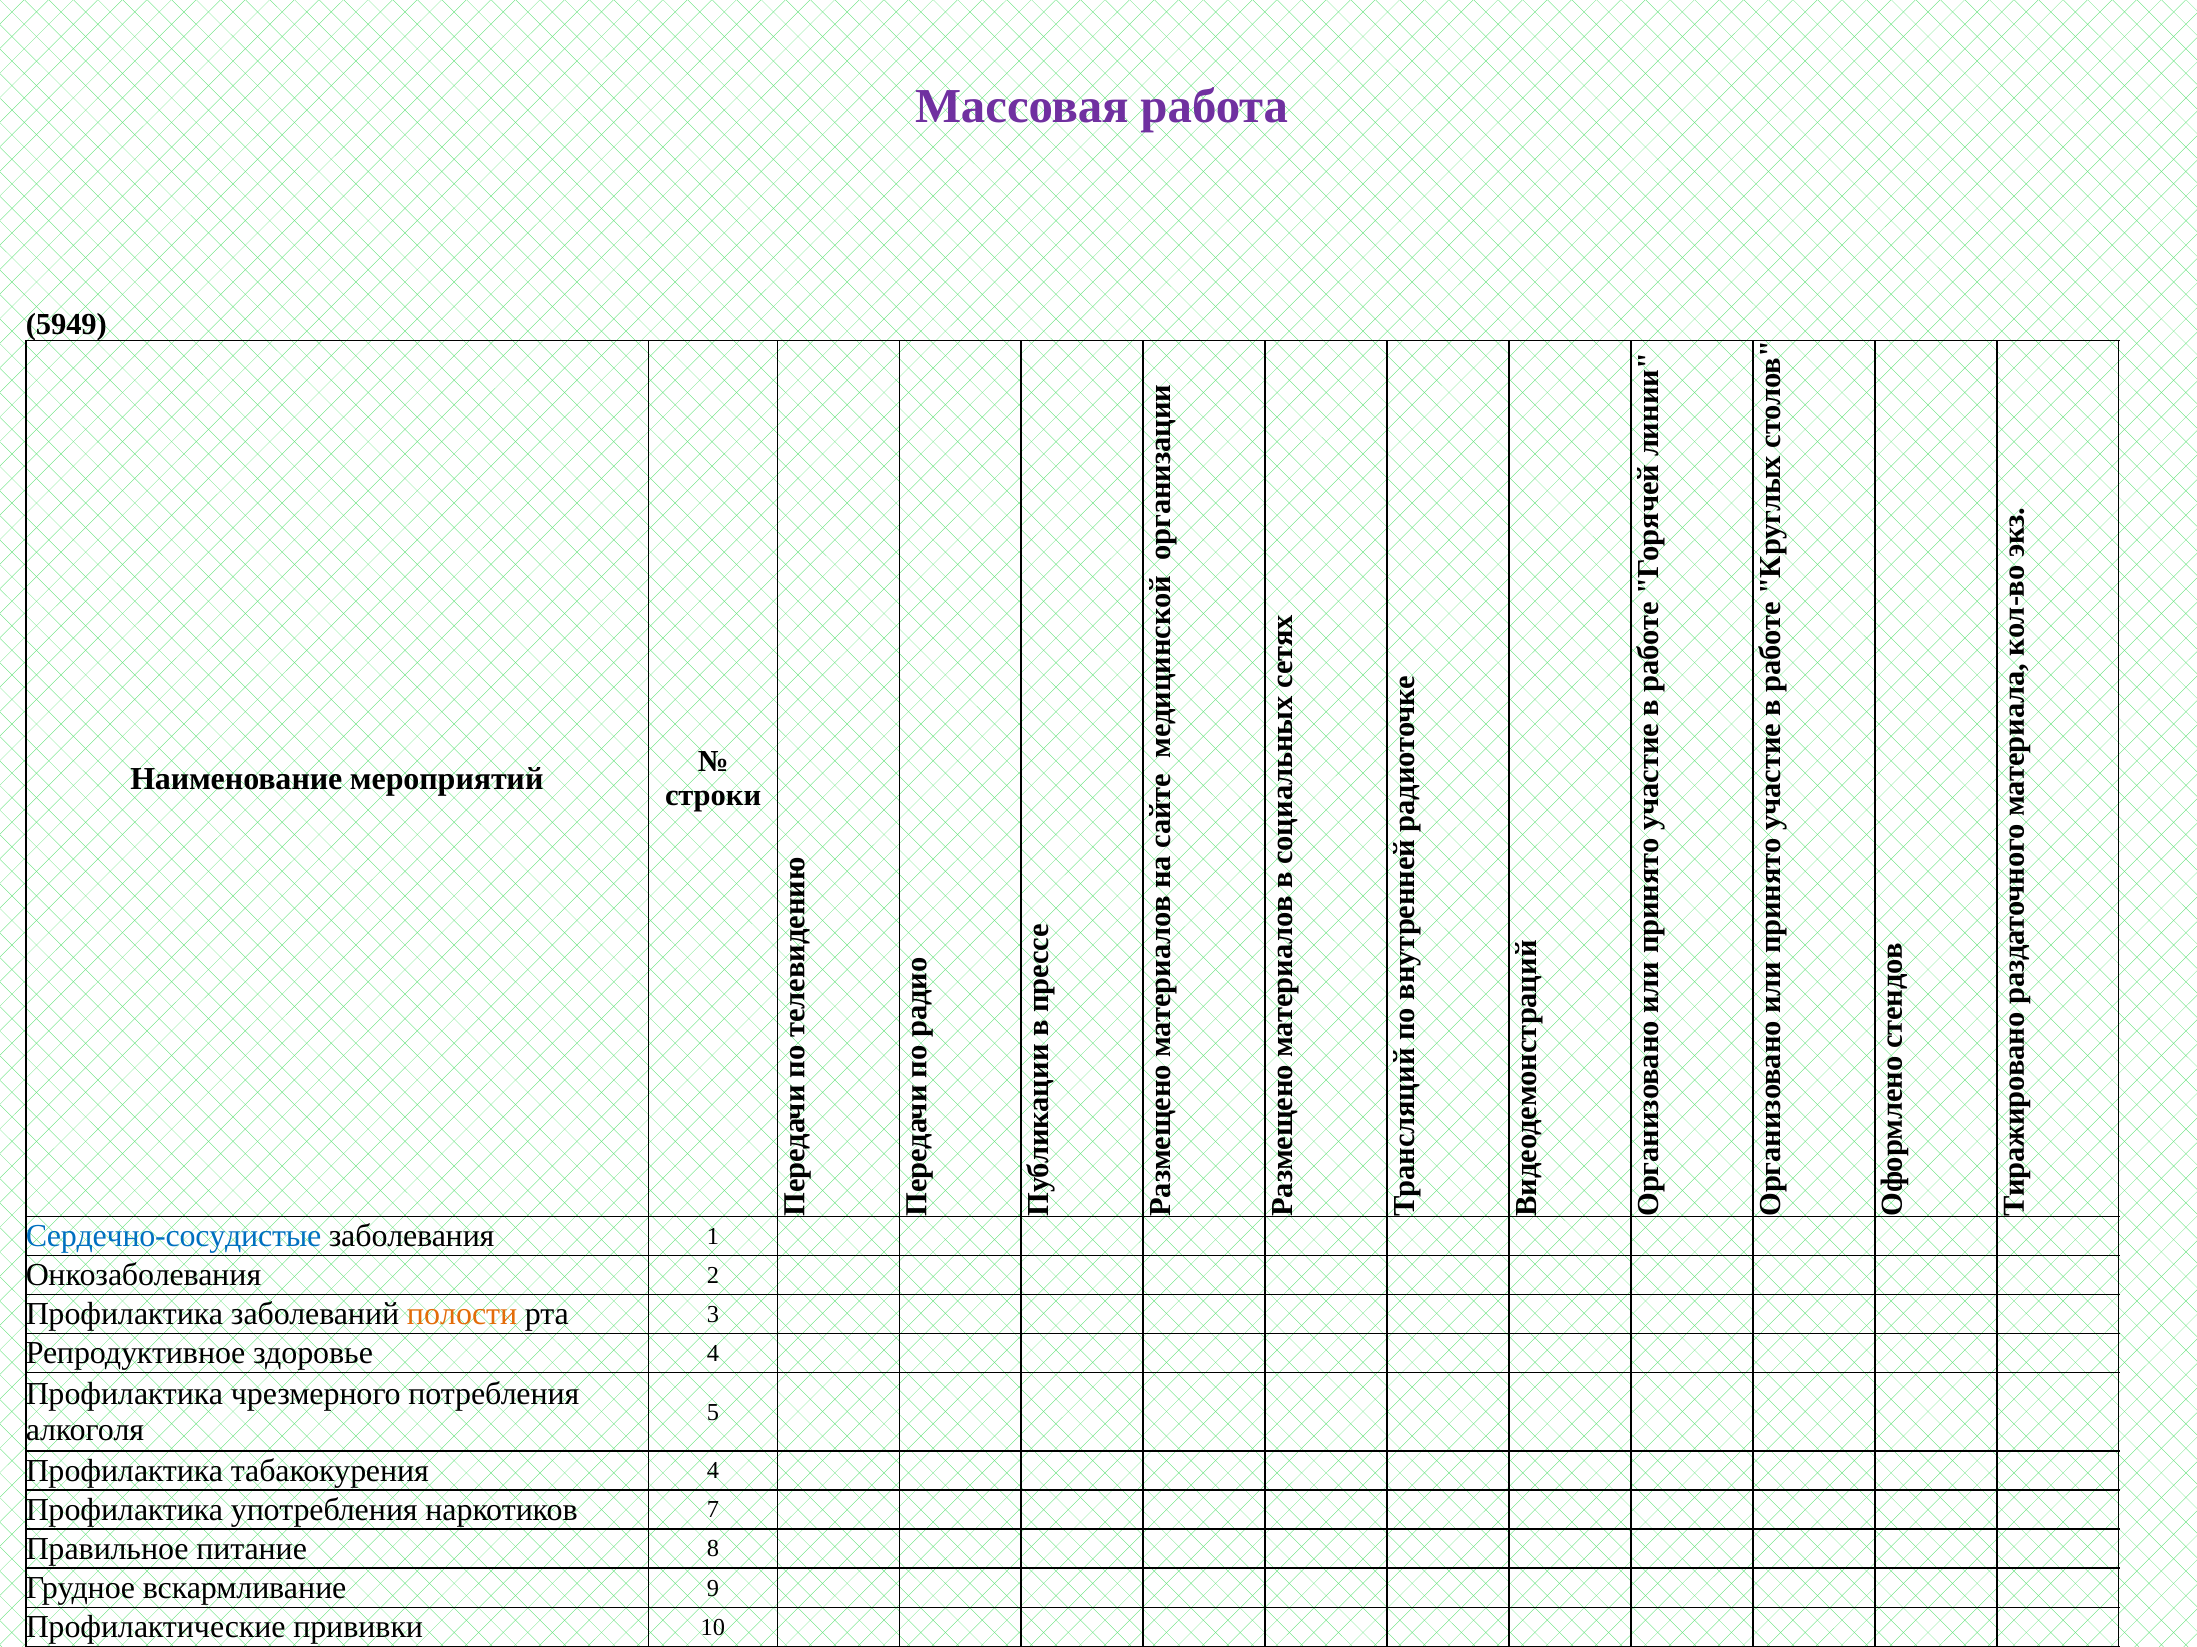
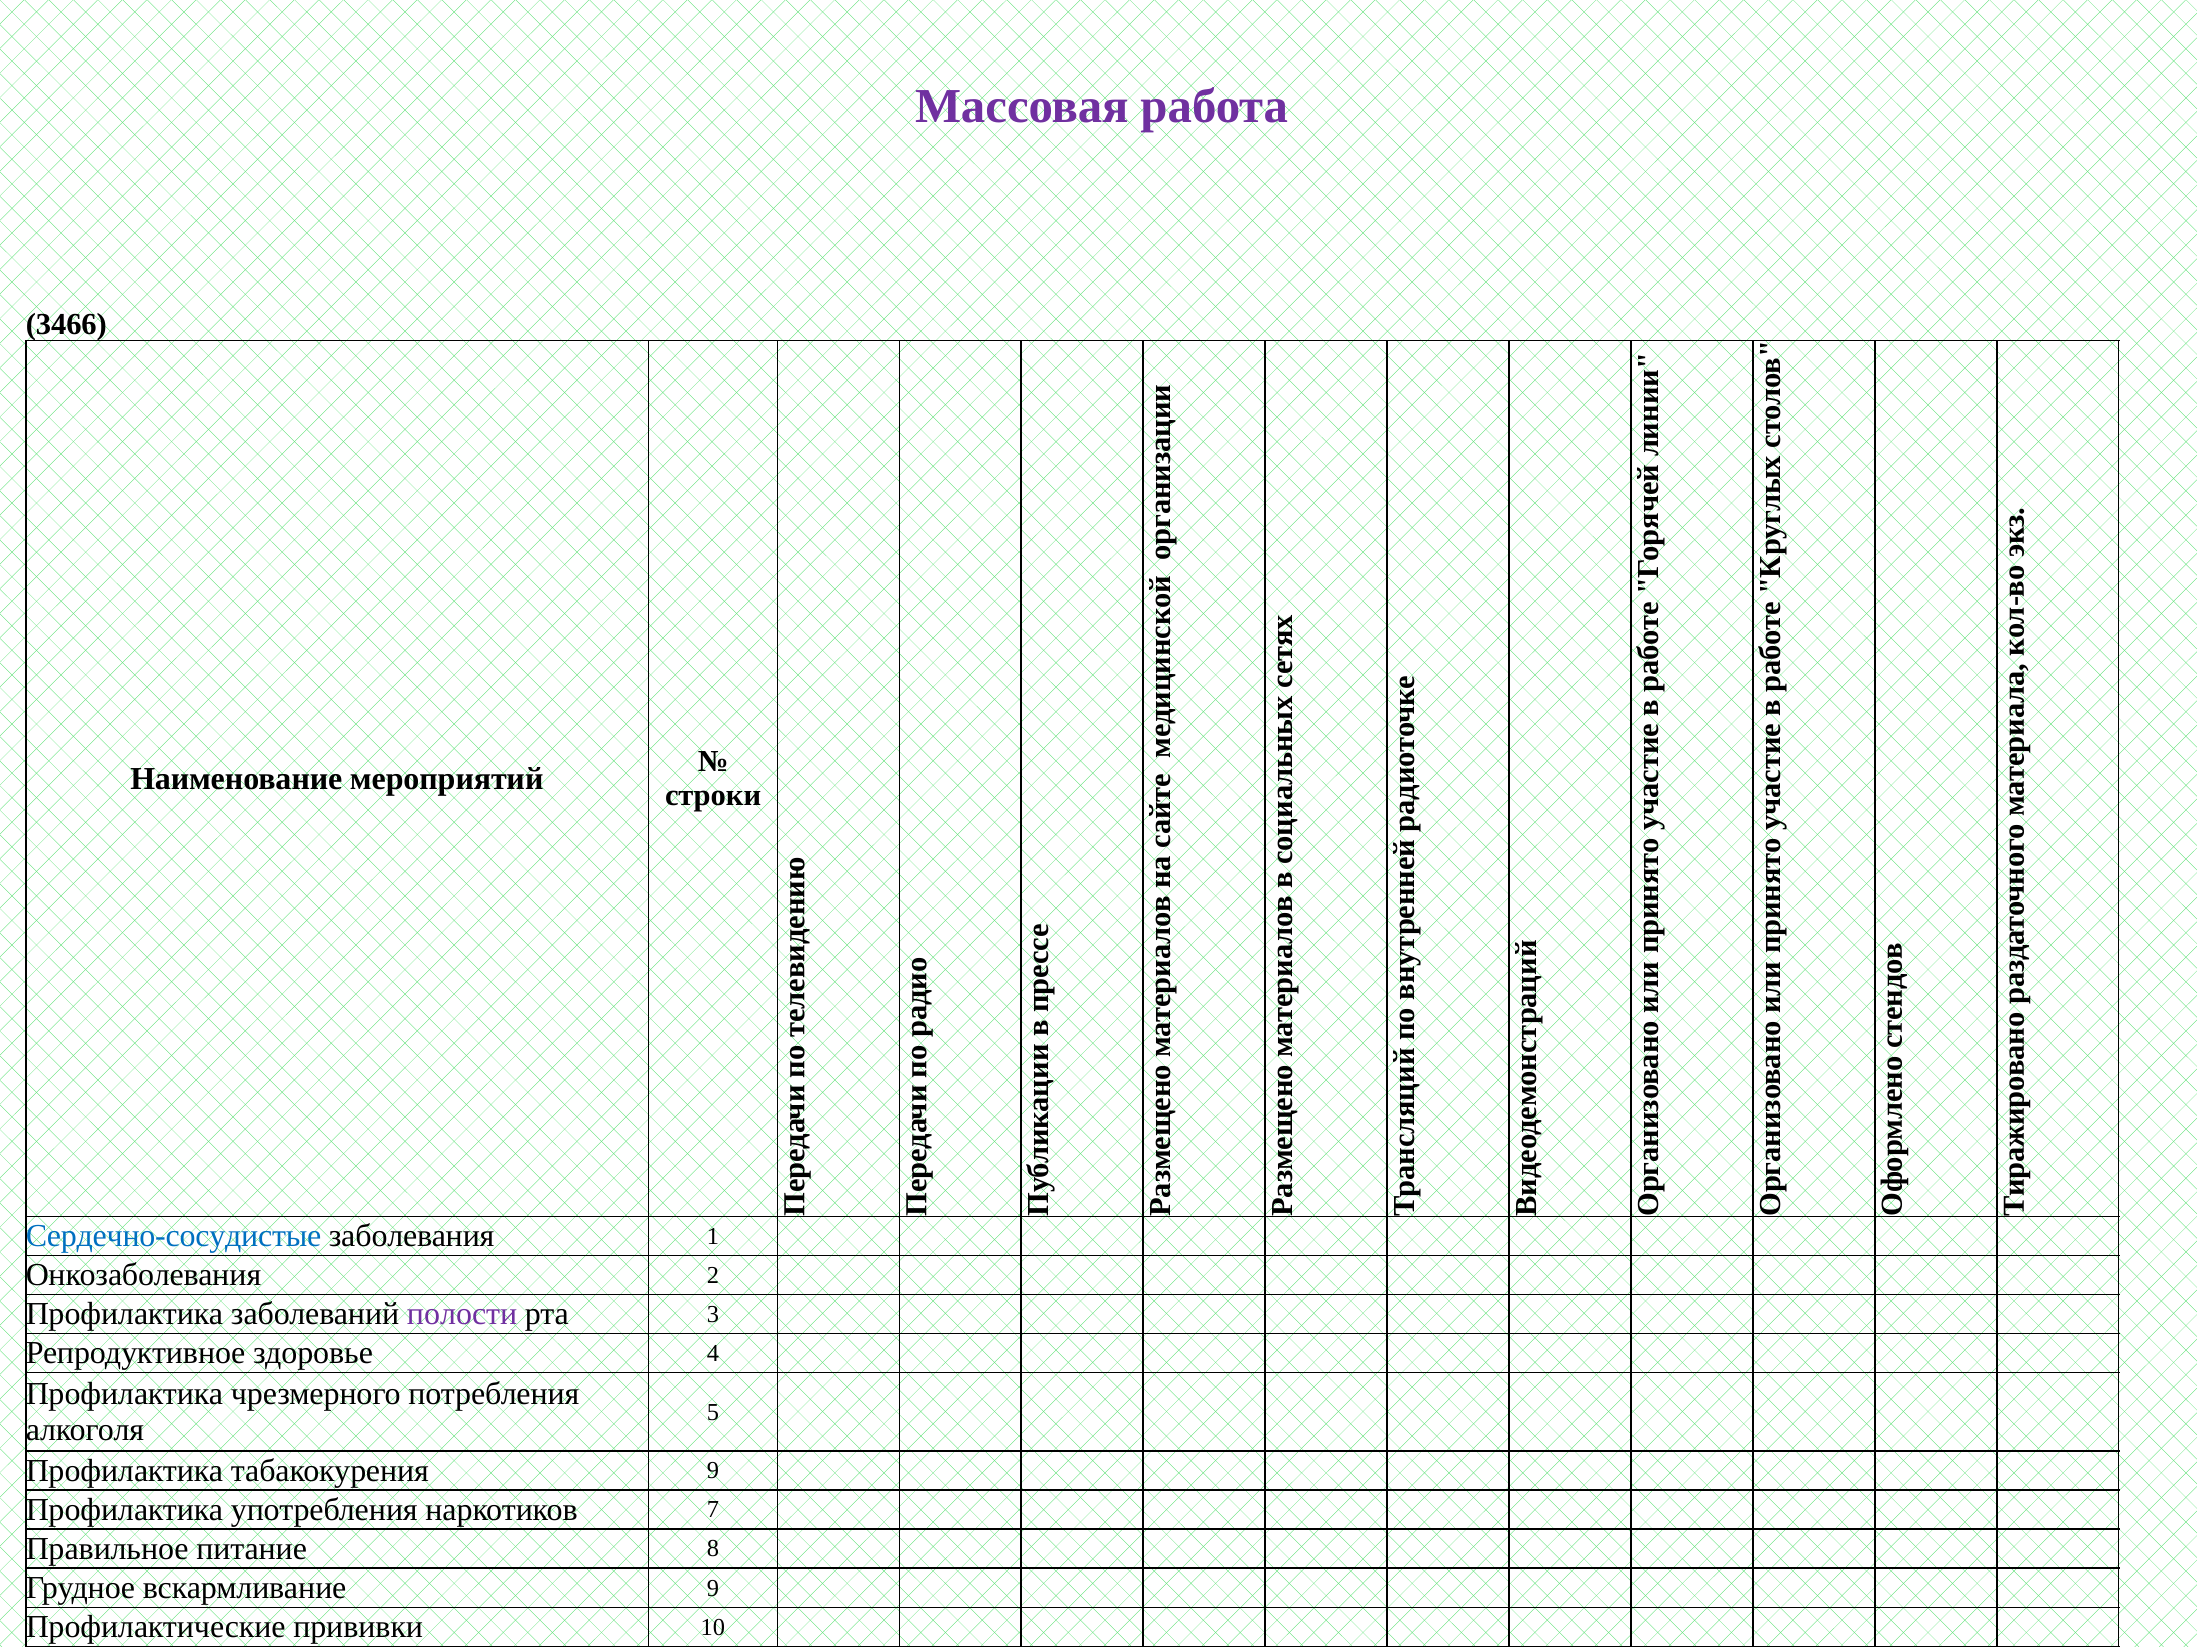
5949: 5949 -> 3466
полости colour: orange -> purple
табакокурения 4: 4 -> 9
